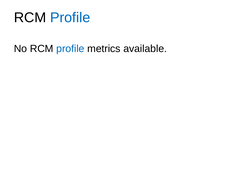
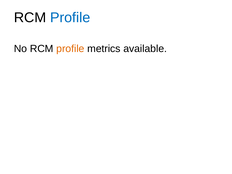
profile at (70, 49) colour: blue -> orange
